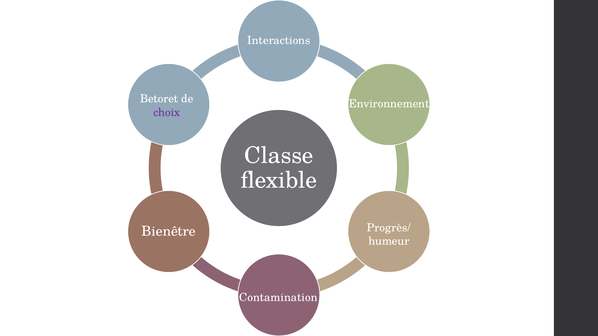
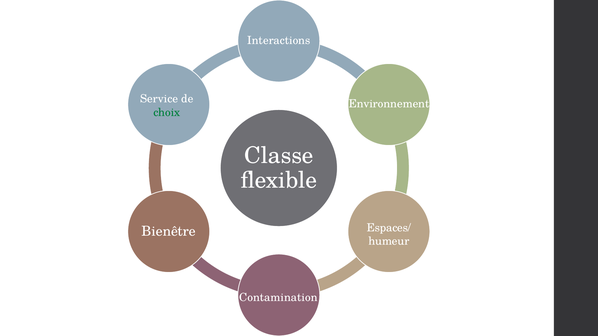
Betoret: Betoret -> Service
choix colour: purple -> green
Progrès/: Progrès/ -> Espaces/
